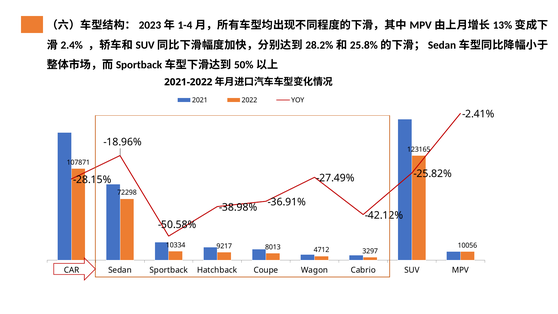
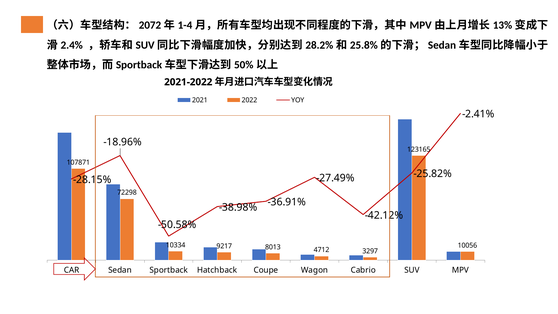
2023: 2023 -> 2072
